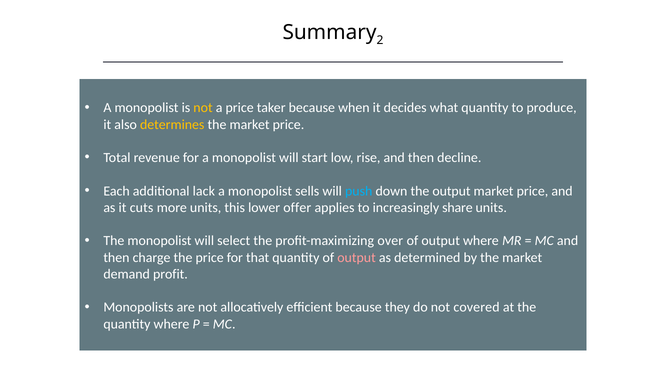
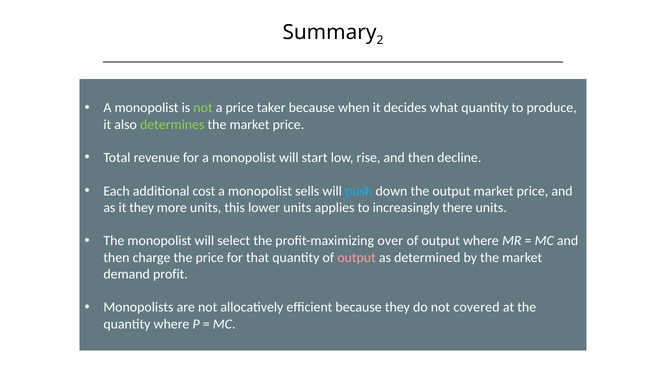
not at (203, 108) colour: yellow -> light green
determines colour: yellow -> light green
lack: lack -> cost
it cuts: cuts -> they
lower offer: offer -> units
share: share -> there
